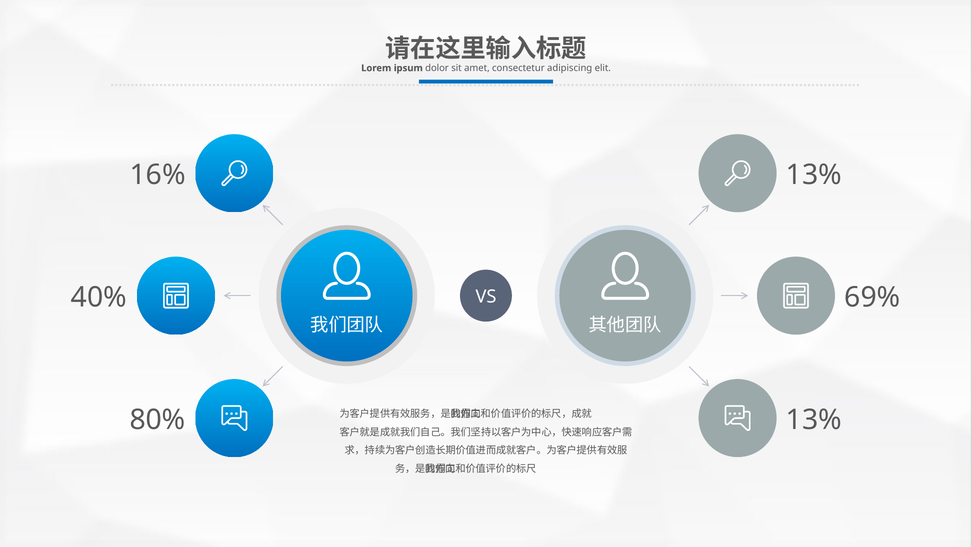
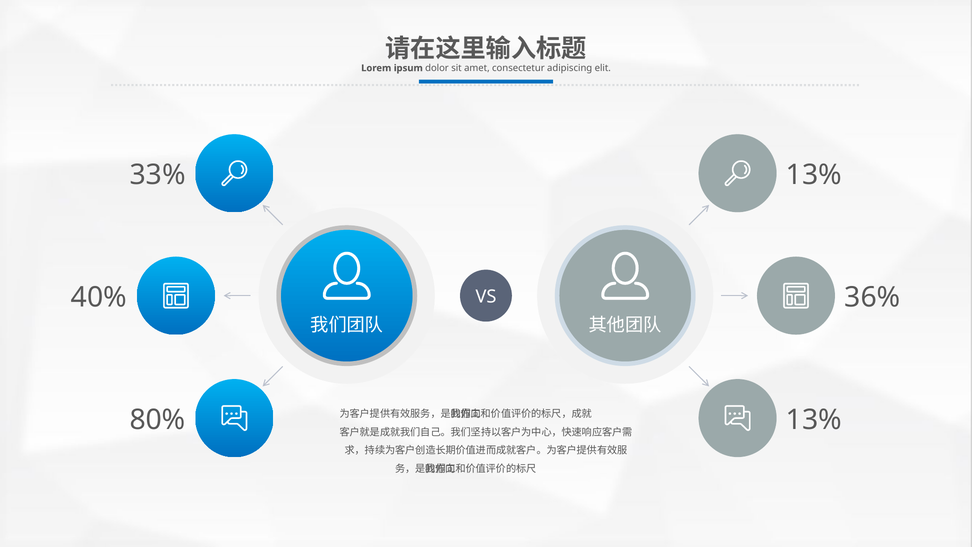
16%: 16% -> 33%
69%: 69% -> 36%
